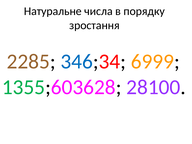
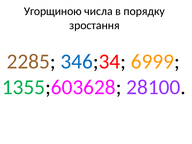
Натуральне: Натуральне -> Угорщиною
